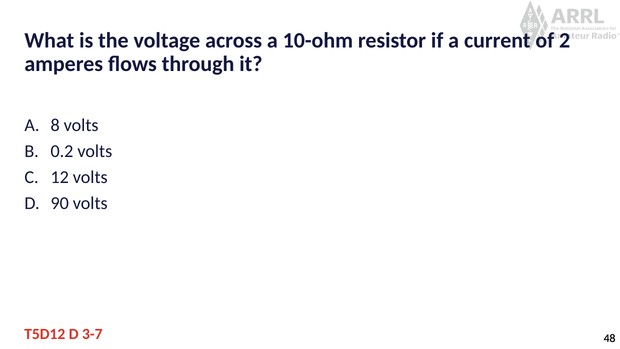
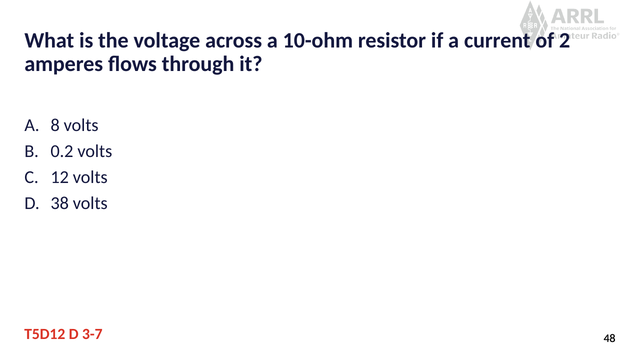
90: 90 -> 38
